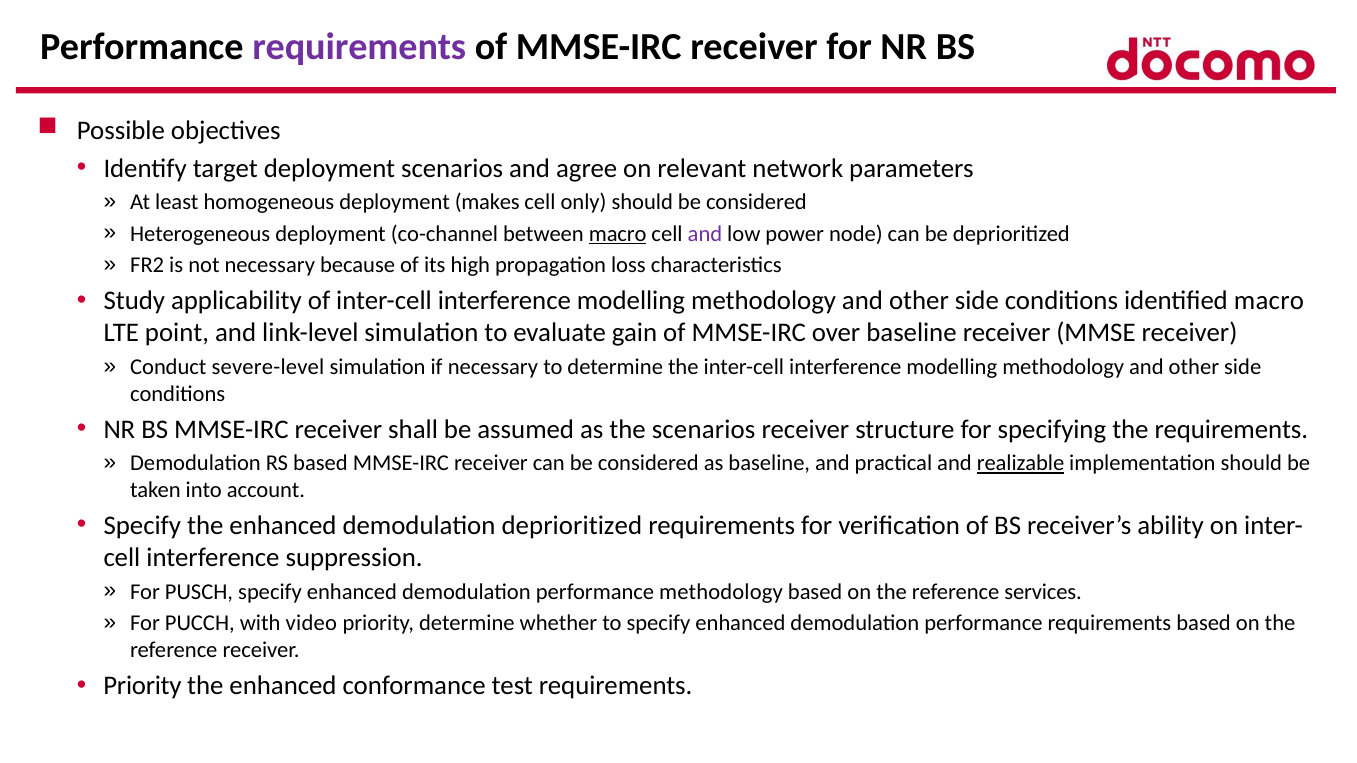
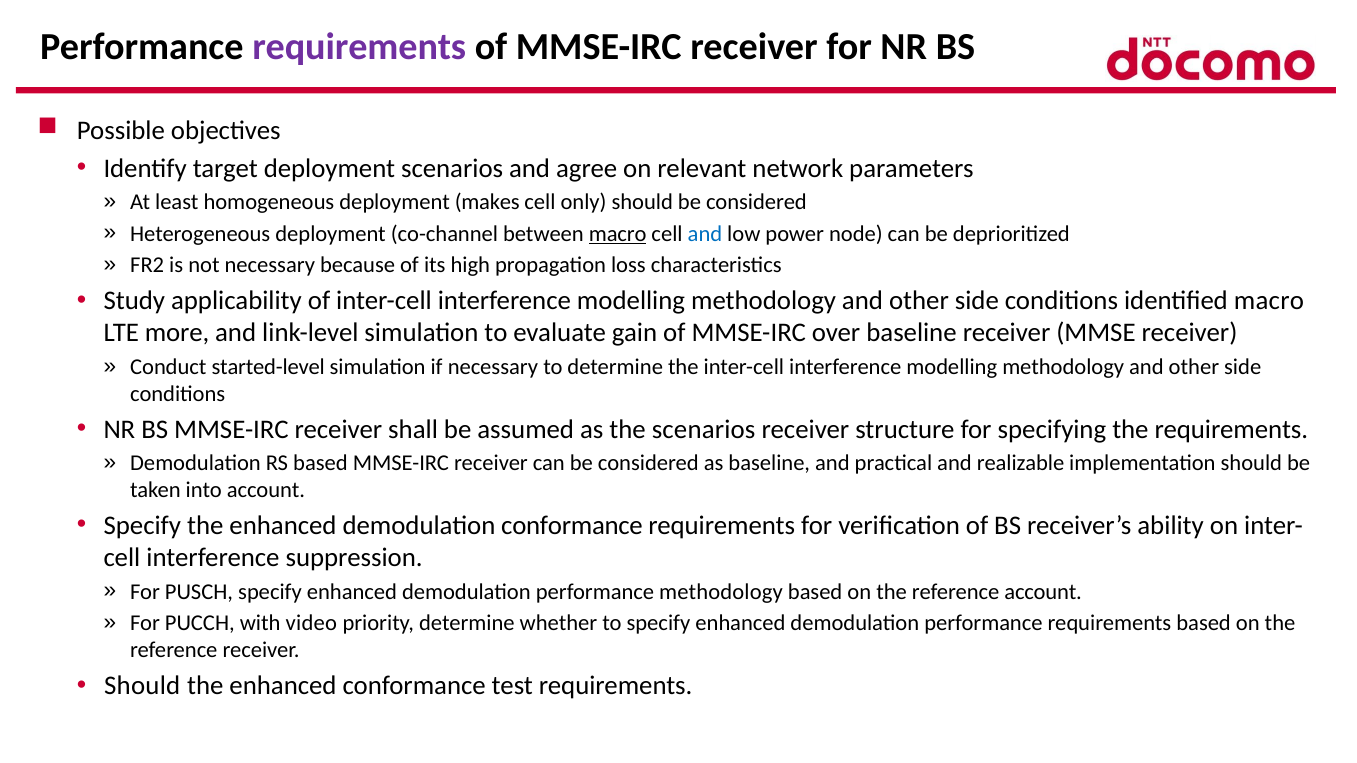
and at (705, 234) colour: purple -> blue
point: point -> more
severe-level: severe-level -> started-level
realizable underline: present -> none
demodulation deprioritized: deprioritized -> conformance
reference services: services -> account
Priority at (142, 686): Priority -> Should
